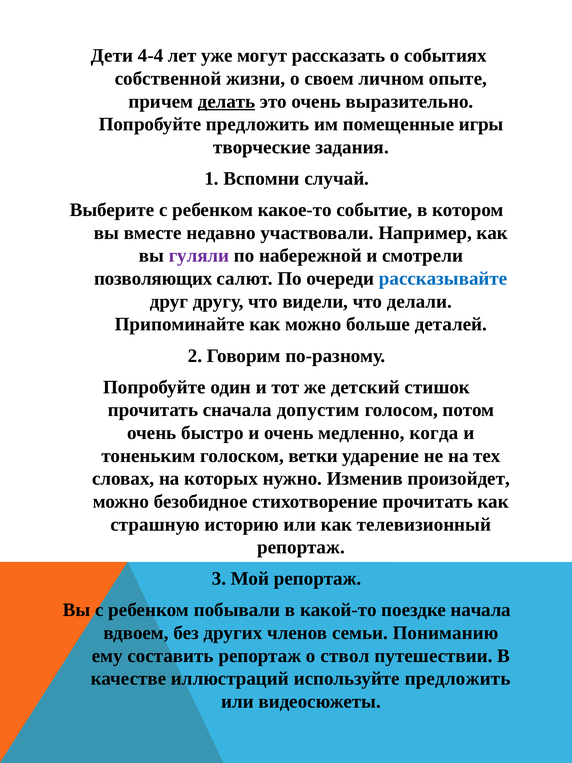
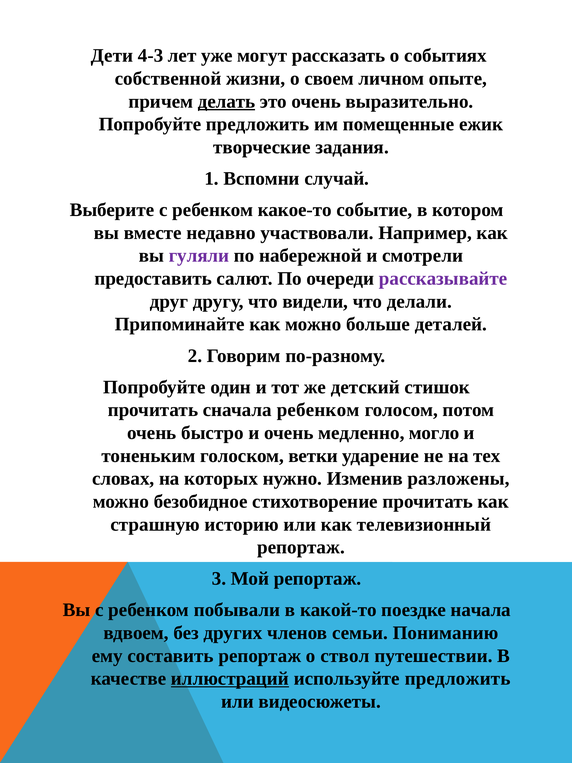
4-4: 4-4 -> 4-3
игры: игры -> ежик
позволяющих: позволяющих -> предоставить
рассказывайте colour: blue -> purple
сначала допустим: допустим -> ребенком
когда: когда -> могло
произойдет: произойдет -> разложены
иллюстраций underline: none -> present
